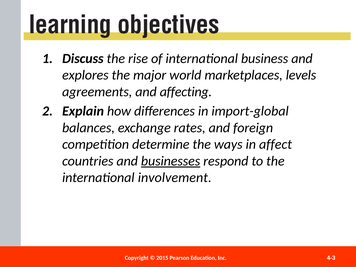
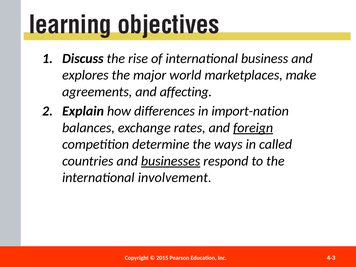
levels: levels -> make
import-global: import-global -> import-nation
foreign underline: none -> present
affect: affect -> called
